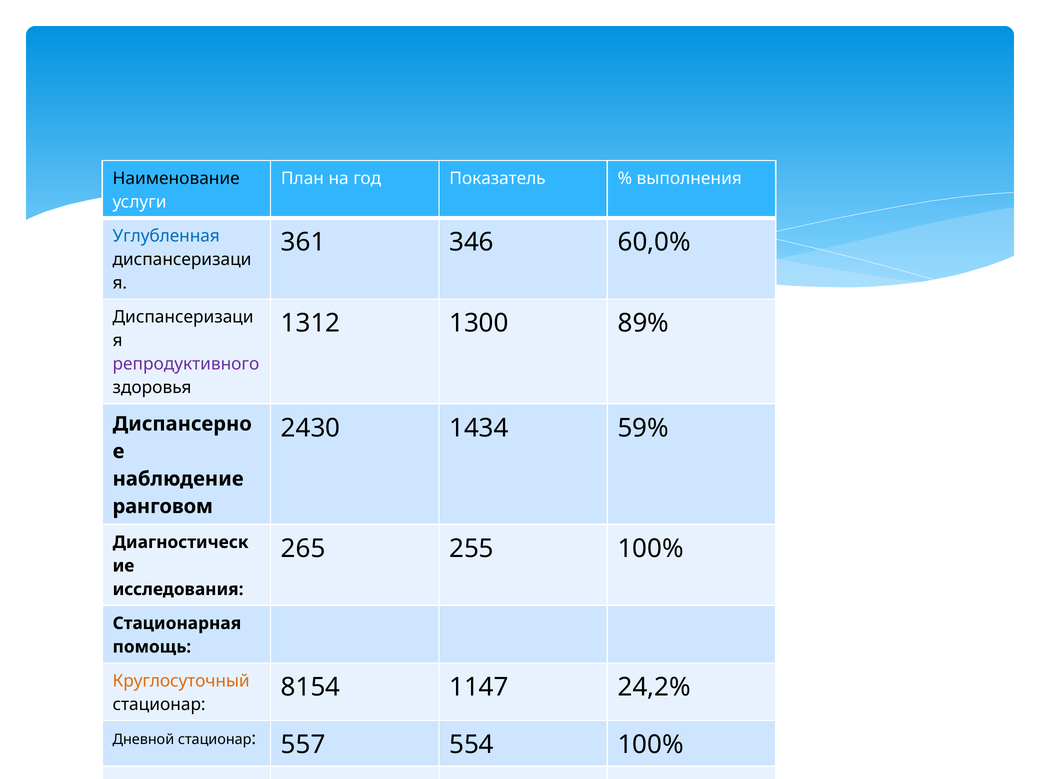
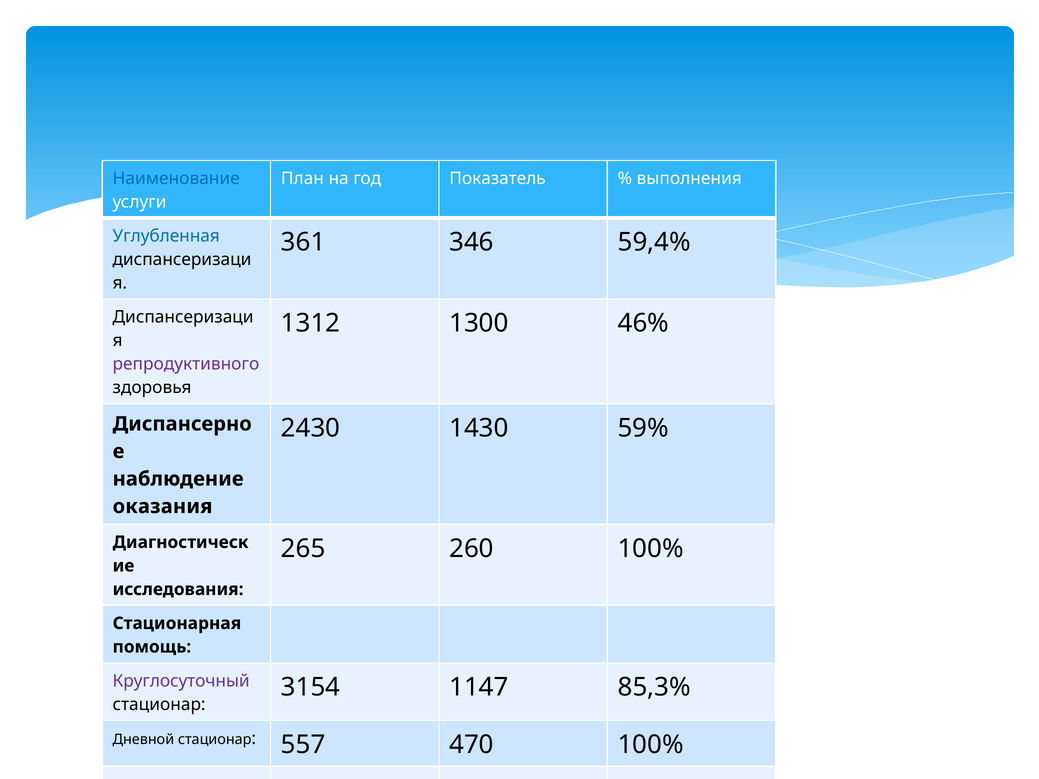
Наименование colour: black -> blue
60,0%: 60,0% -> 59,4%
89%: 89% -> 46%
1434: 1434 -> 1430
ранговом: ранговом -> оказания
255: 255 -> 260
Круглосуточный colour: orange -> purple
8154: 8154 -> 3154
24,2%: 24,2% -> 85,3%
554: 554 -> 470
